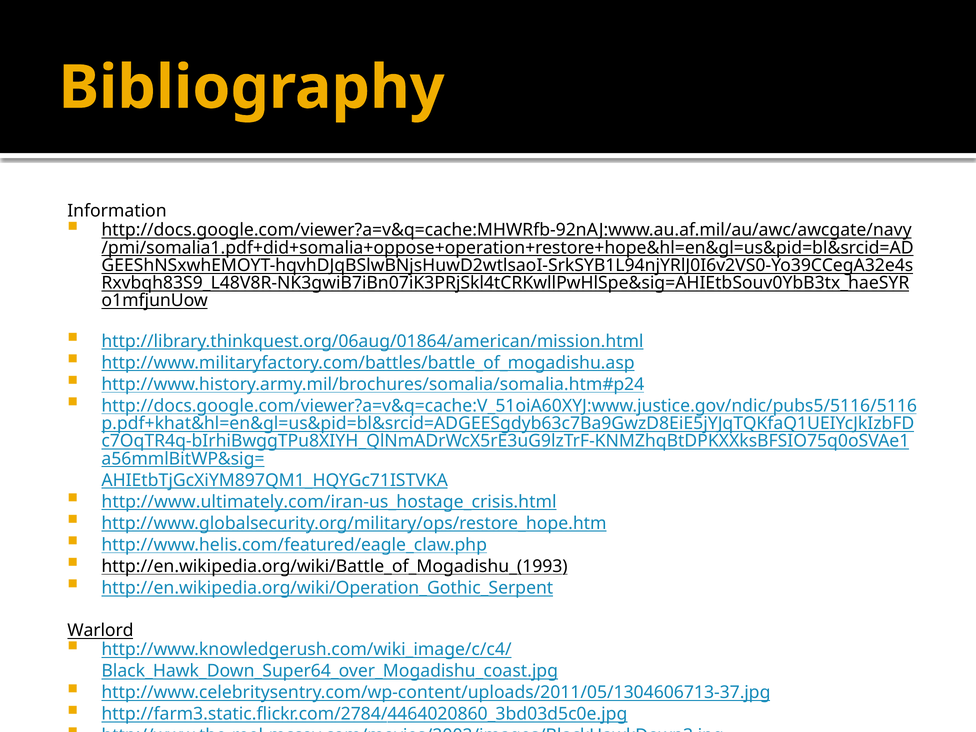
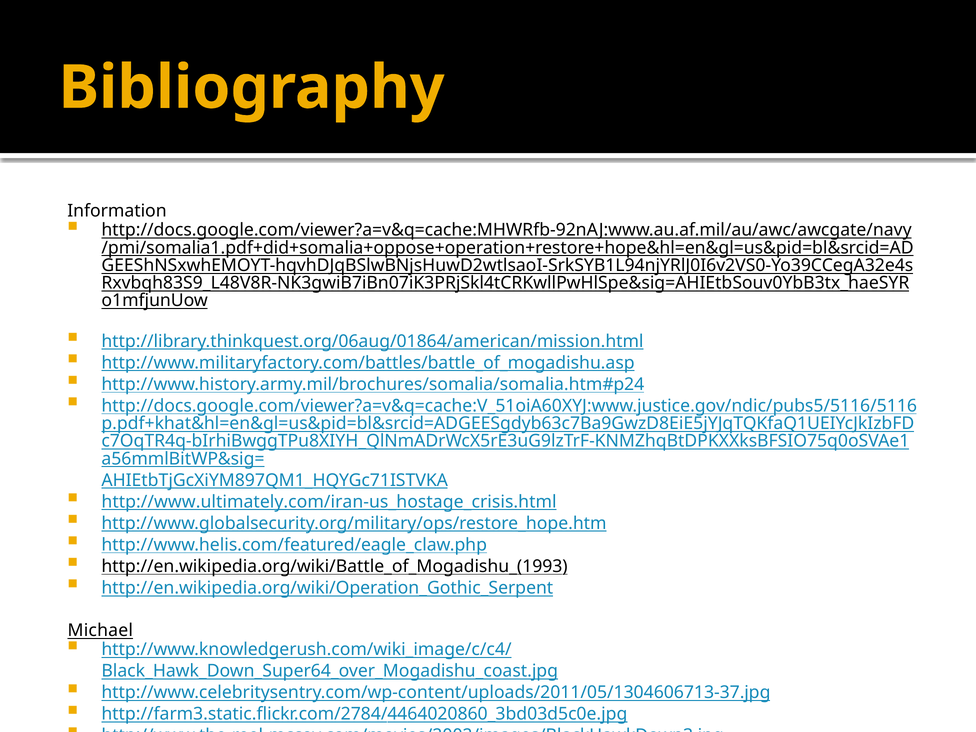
Warlord: Warlord -> Michael
